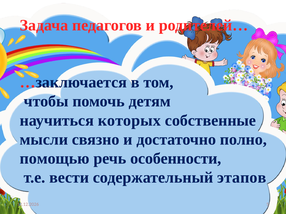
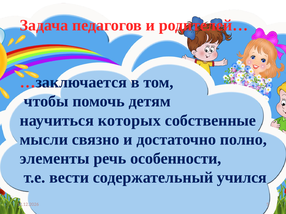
помощью: помощью -> элементы
этапов: этапов -> учился
